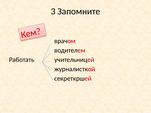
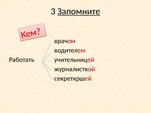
Запомните underline: none -> present
